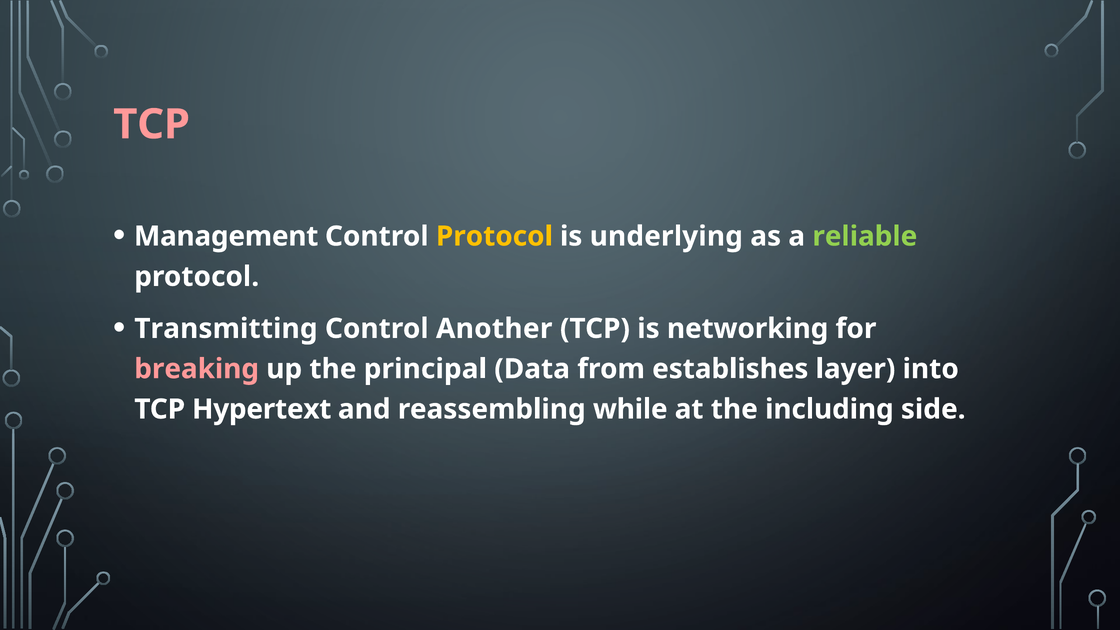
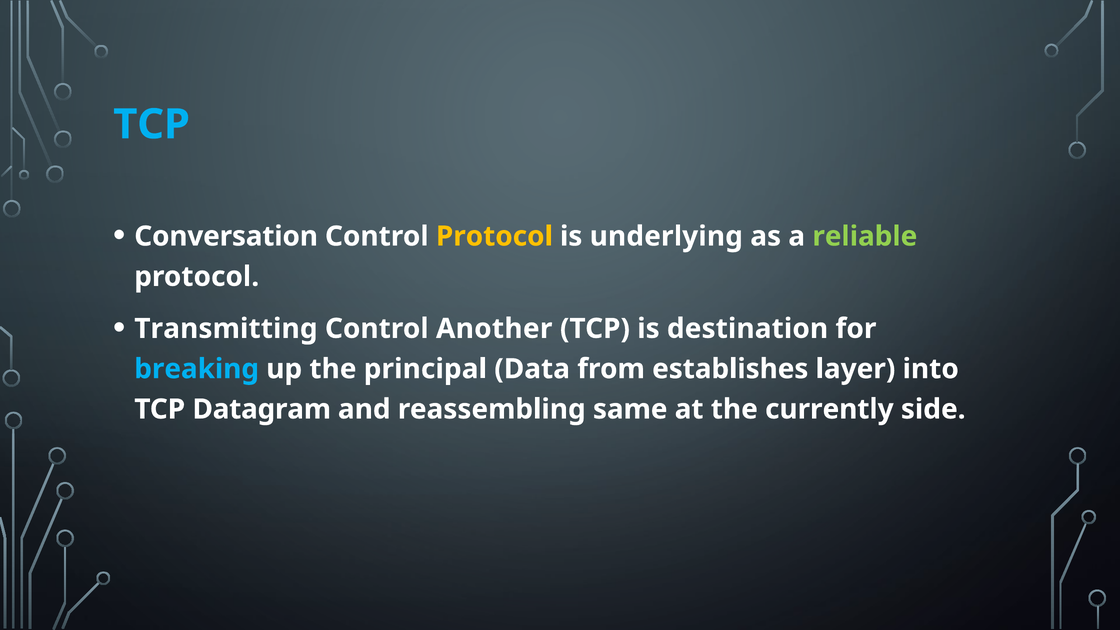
TCP at (152, 124) colour: pink -> light blue
Management: Management -> Conversation
networking: networking -> destination
breaking colour: pink -> light blue
Hypertext: Hypertext -> Datagram
while: while -> same
including: including -> currently
